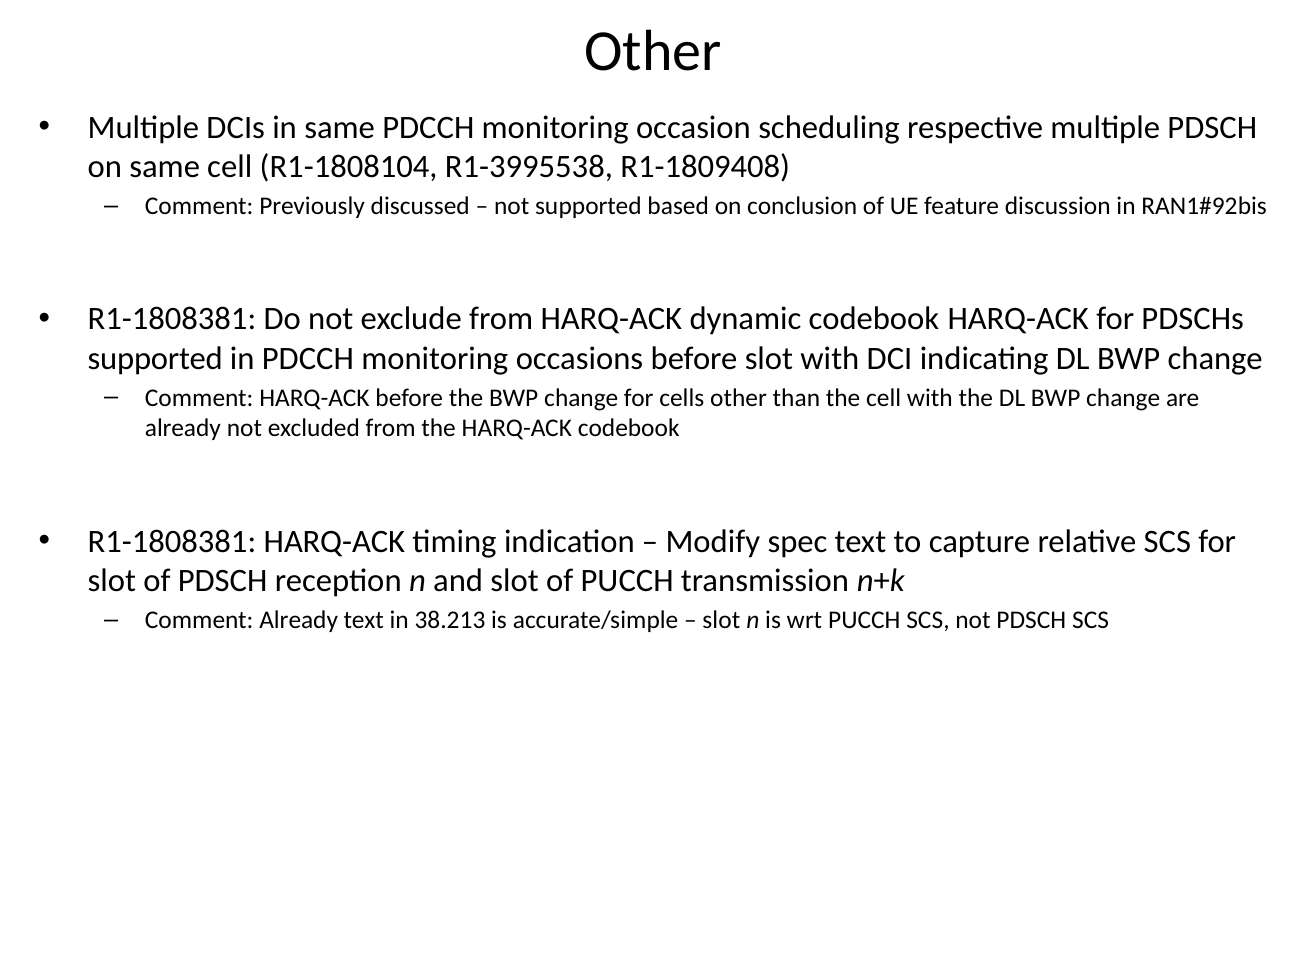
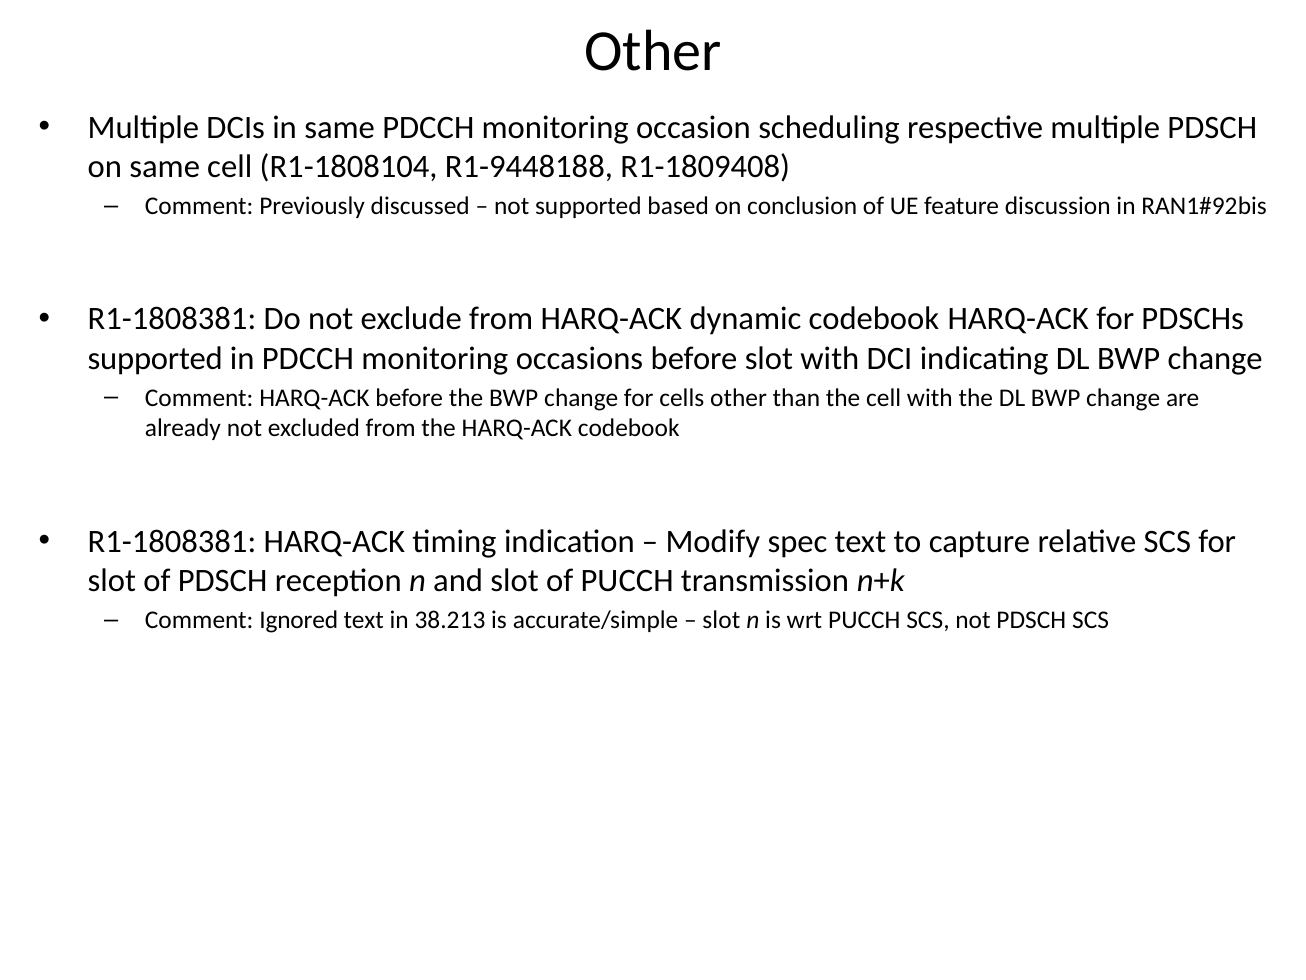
R1-3995538: R1-3995538 -> R1-9448188
Comment Already: Already -> Ignored
